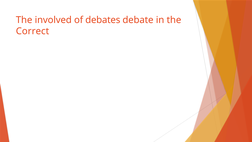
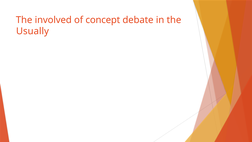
debates: debates -> concept
Correct: Correct -> Usually
